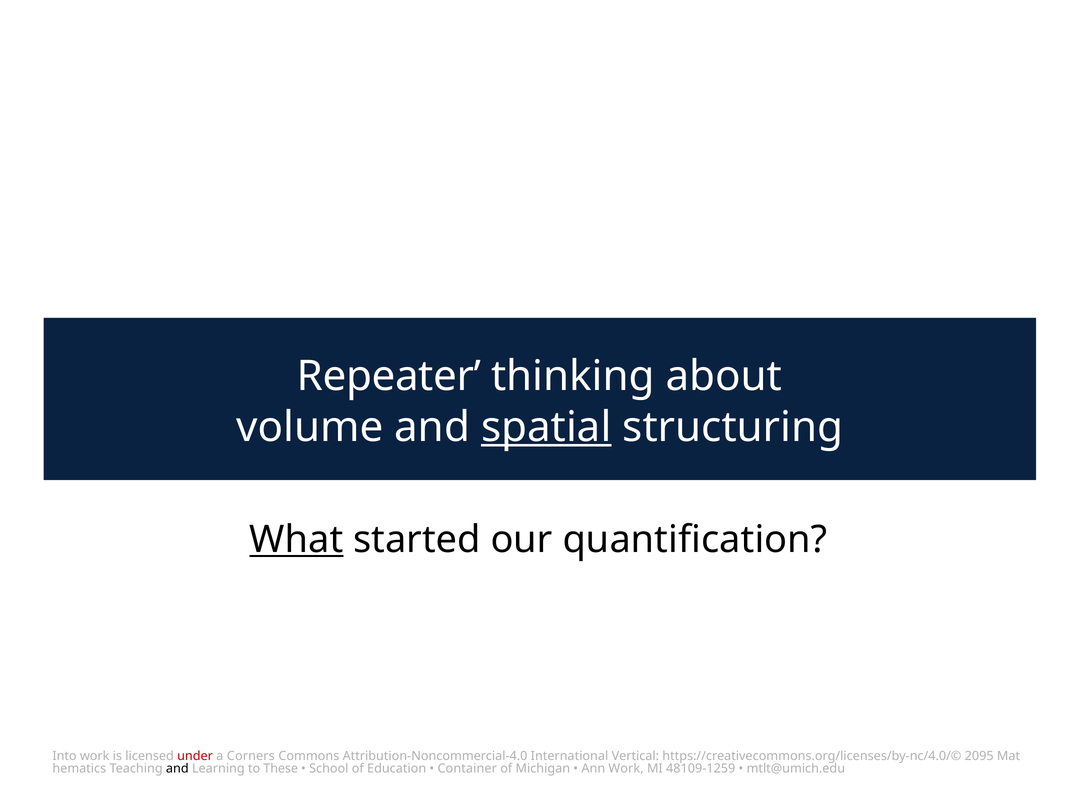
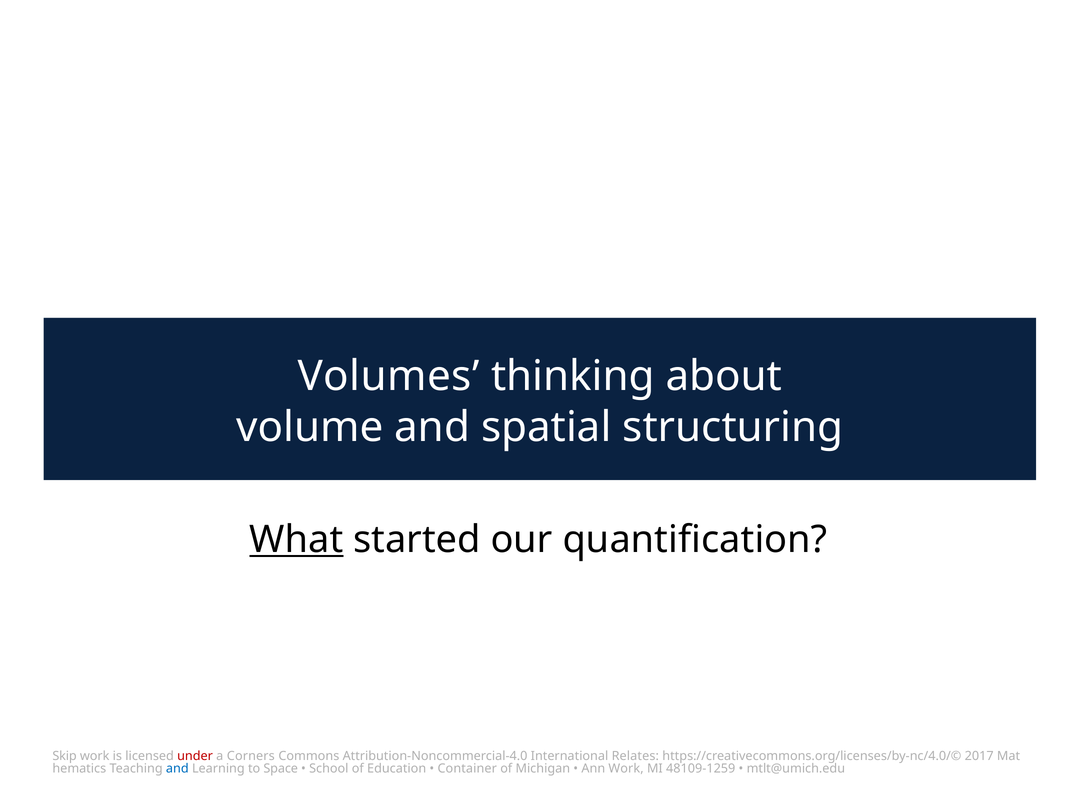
Repeater: Repeater -> Volumes
spatial underline: present -> none
Into: Into -> Skip
Vertical: Vertical -> Relates
2095: 2095 -> 2017
and at (177, 769) colour: black -> blue
These: These -> Space
